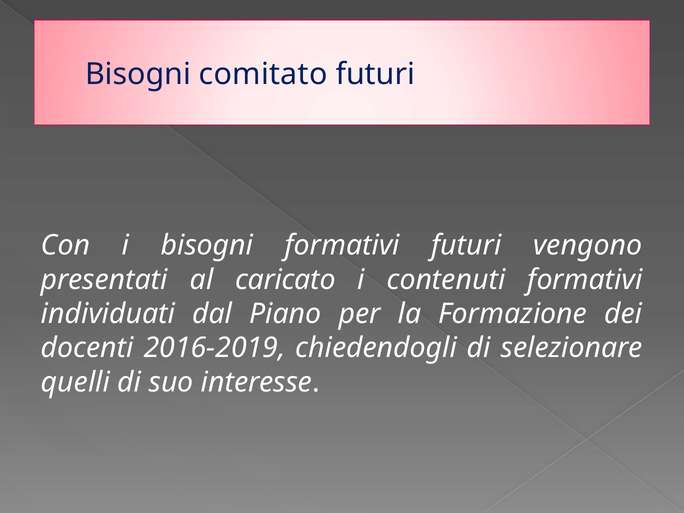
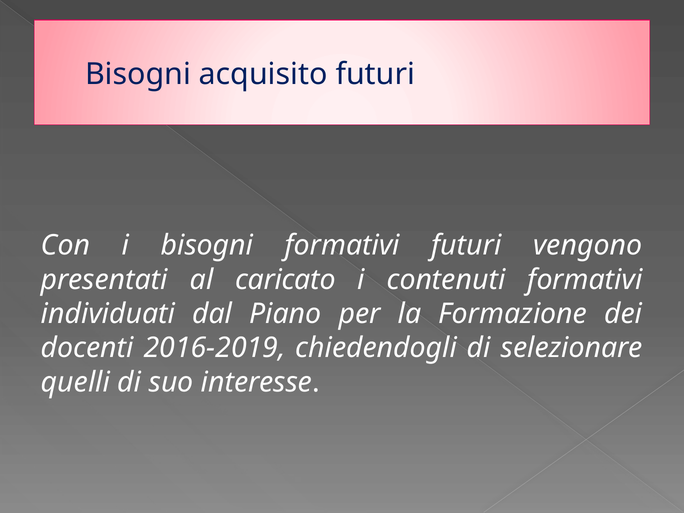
comitato: comitato -> acquisito
